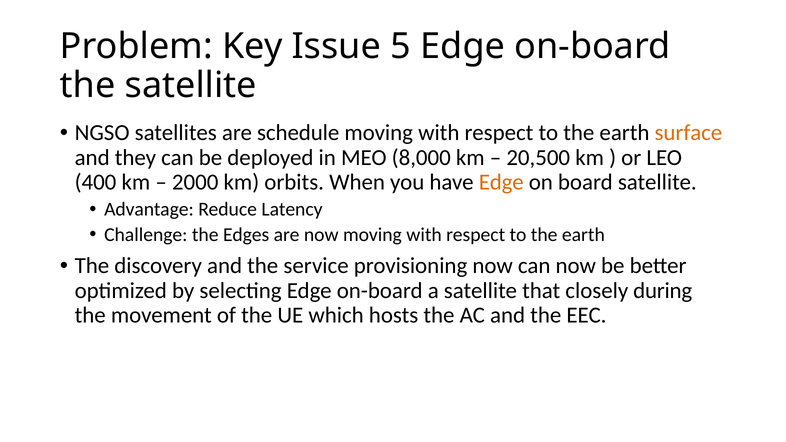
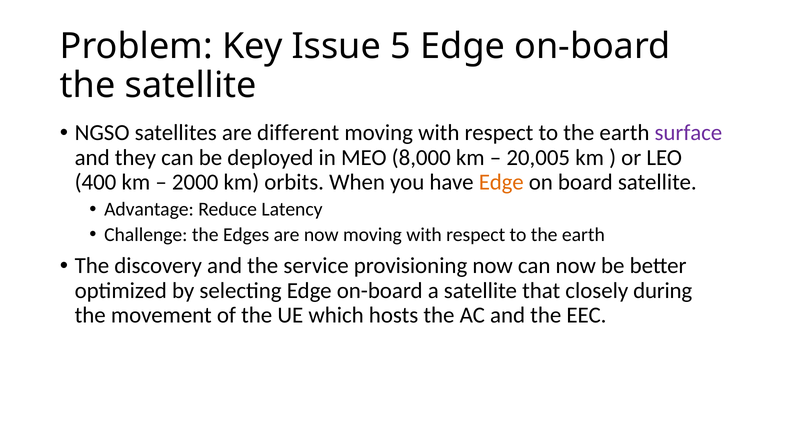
schedule: schedule -> different
surface colour: orange -> purple
20,500: 20,500 -> 20,005
